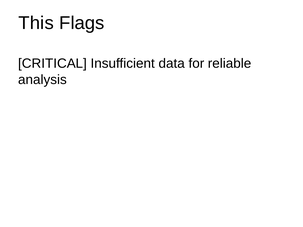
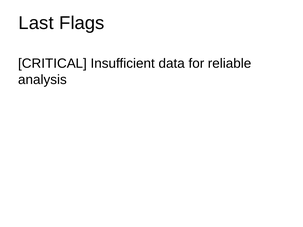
This: This -> Last
